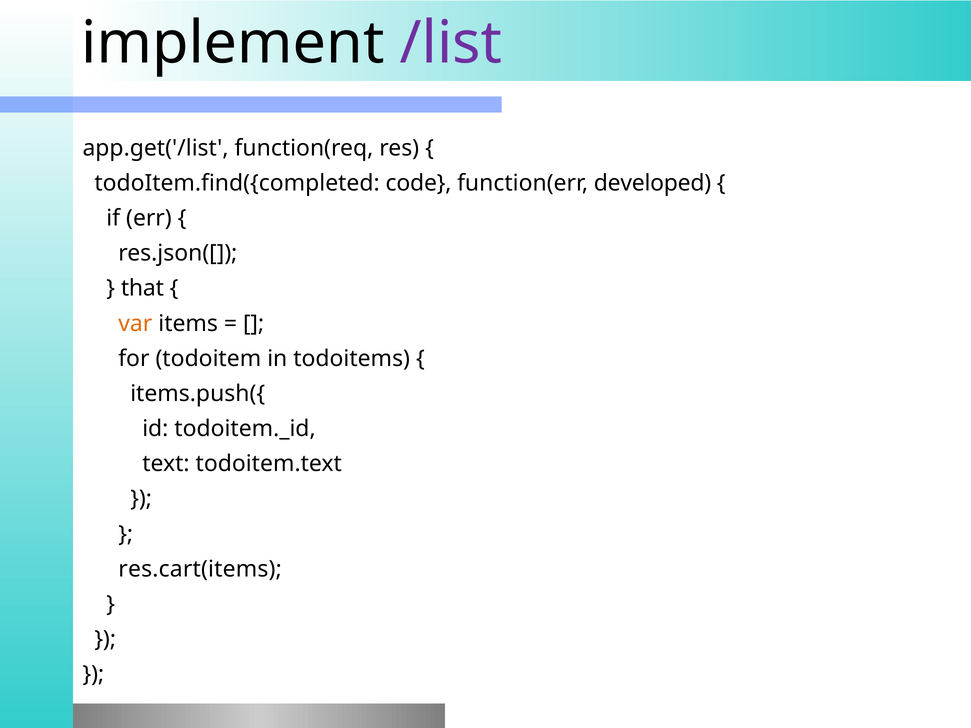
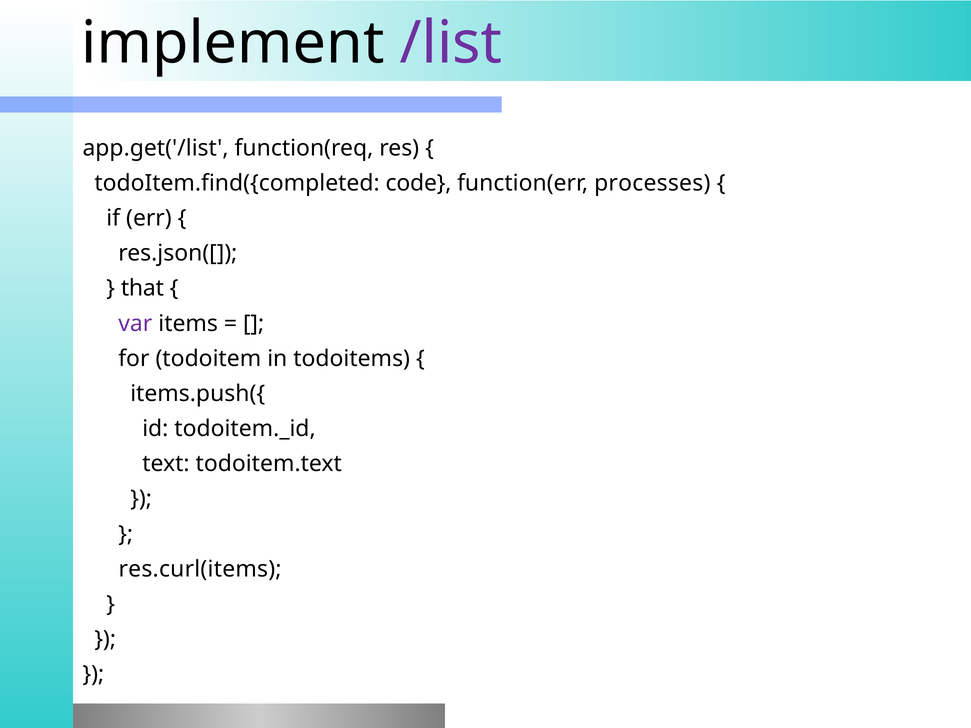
developed: developed -> processes
var colour: orange -> purple
res.cart(items: res.cart(items -> res.curl(items
